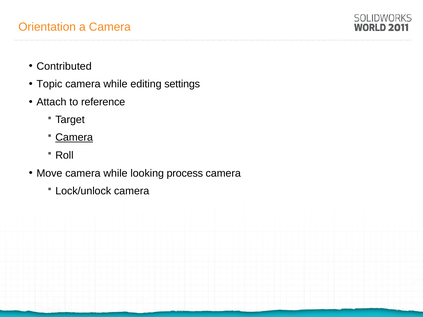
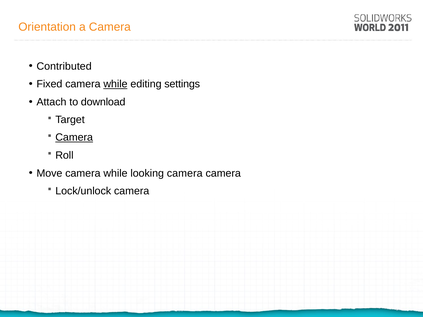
Topic: Topic -> Fixed
while at (115, 84) underline: none -> present
reference: reference -> download
looking process: process -> camera
